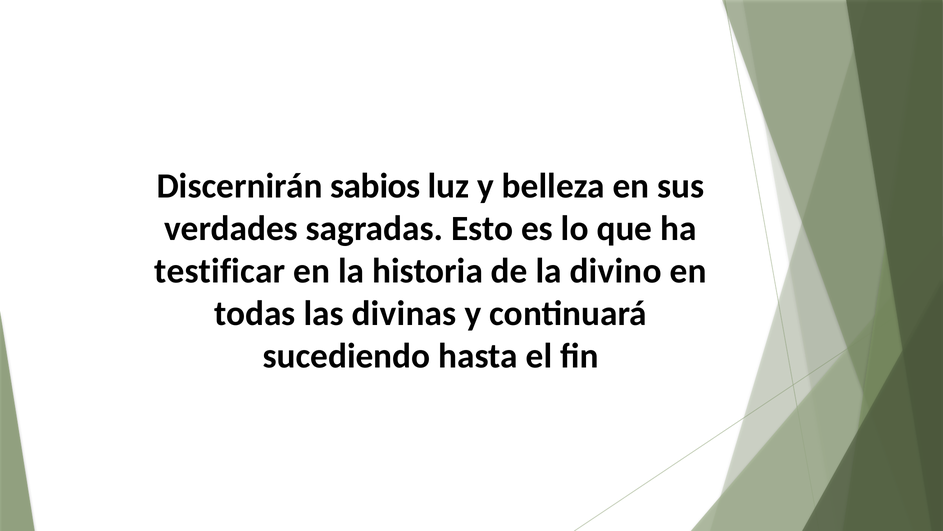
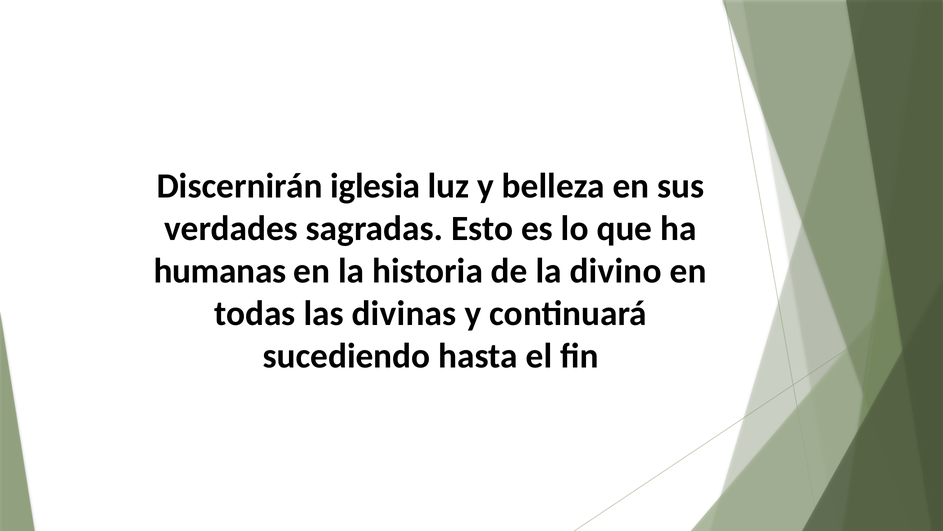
sabios: sabios -> iglesia
testificar: testificar -> humanas
